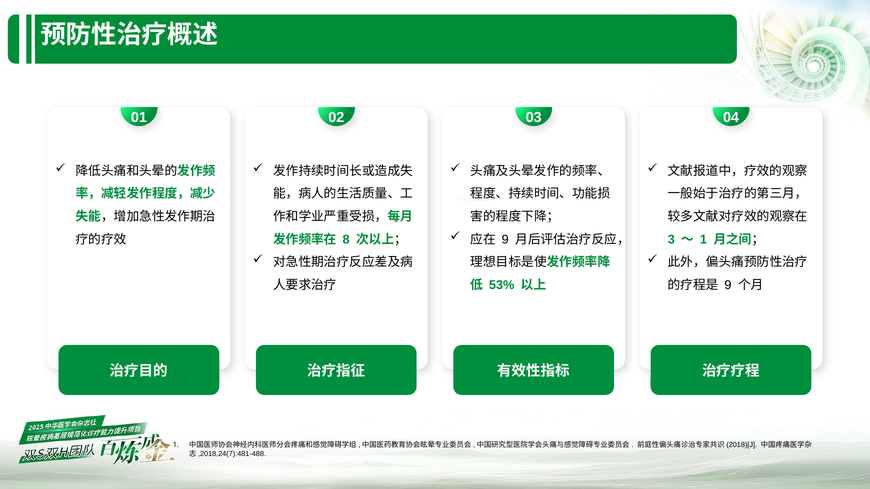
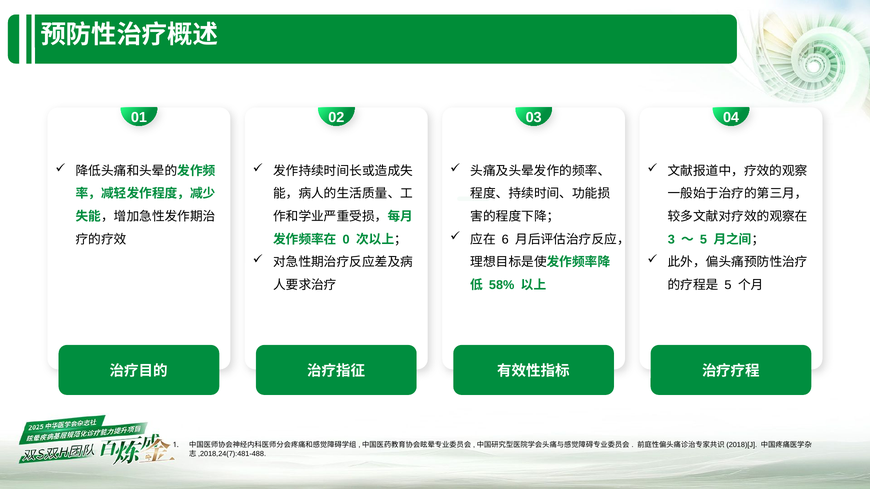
9 at (505, 240): 9 -> 6
1 at (703, 240): 1 -> 5
8: 8 -> 0
53%: 53% -> 58%
9 at (728, 285): 9 -> 5
